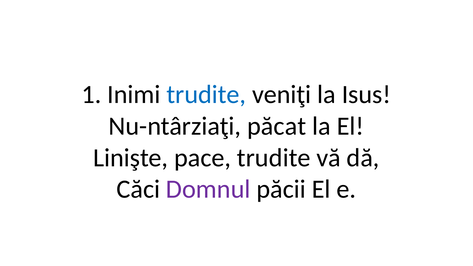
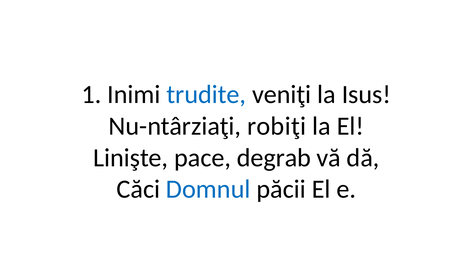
păcat: păcat -> robiţi
pace trudite: trudite -> degrab
Domnul colour: purple -> blue
